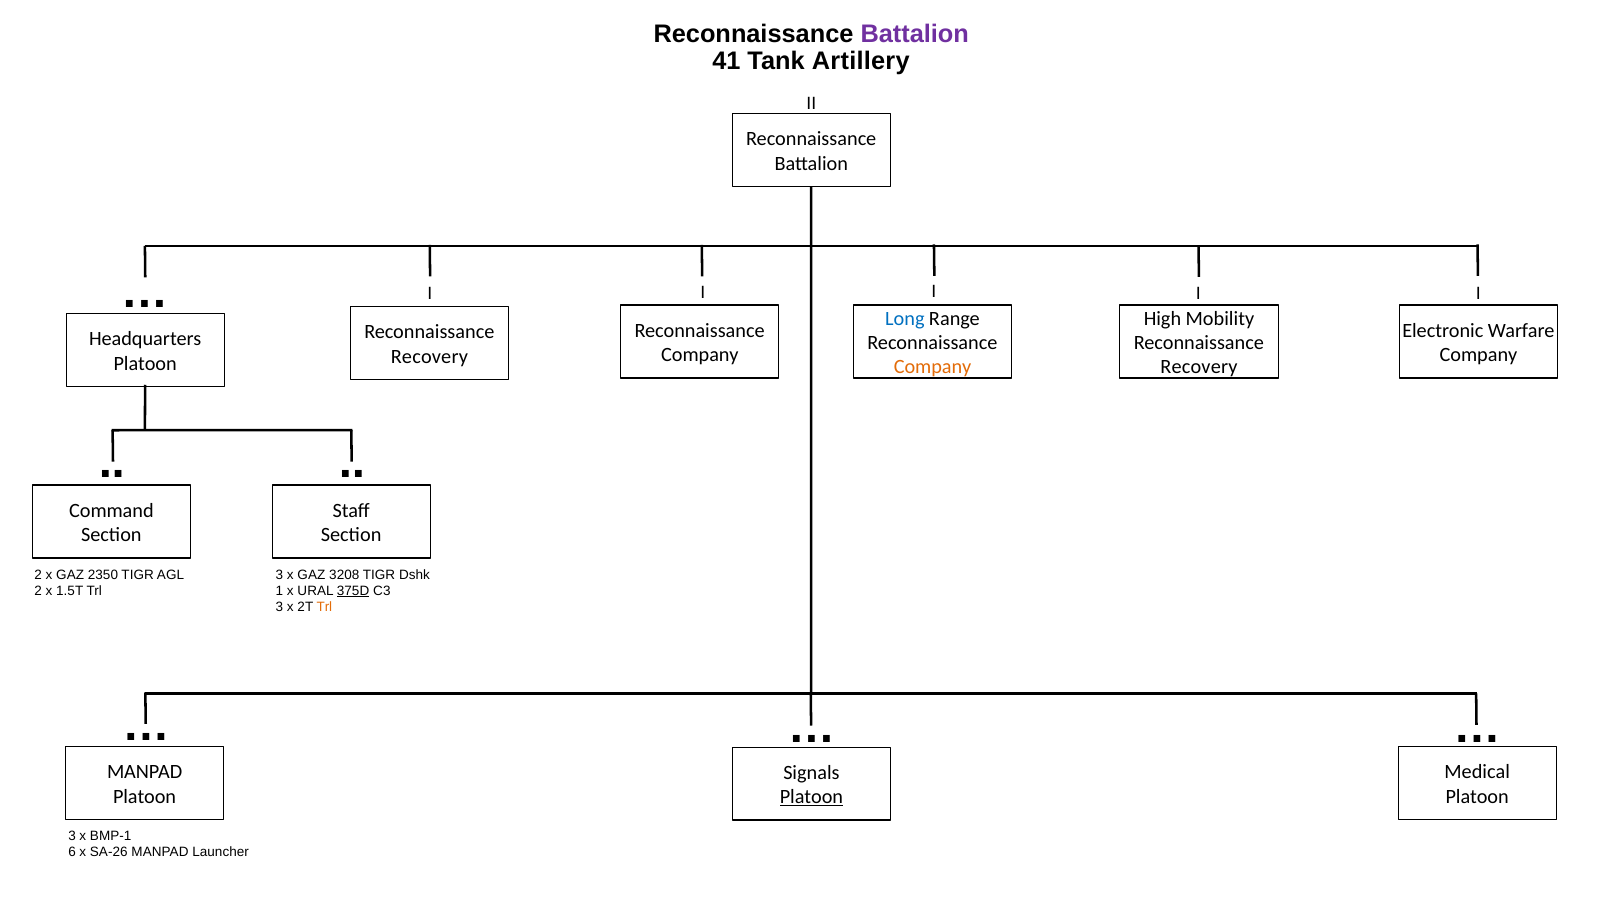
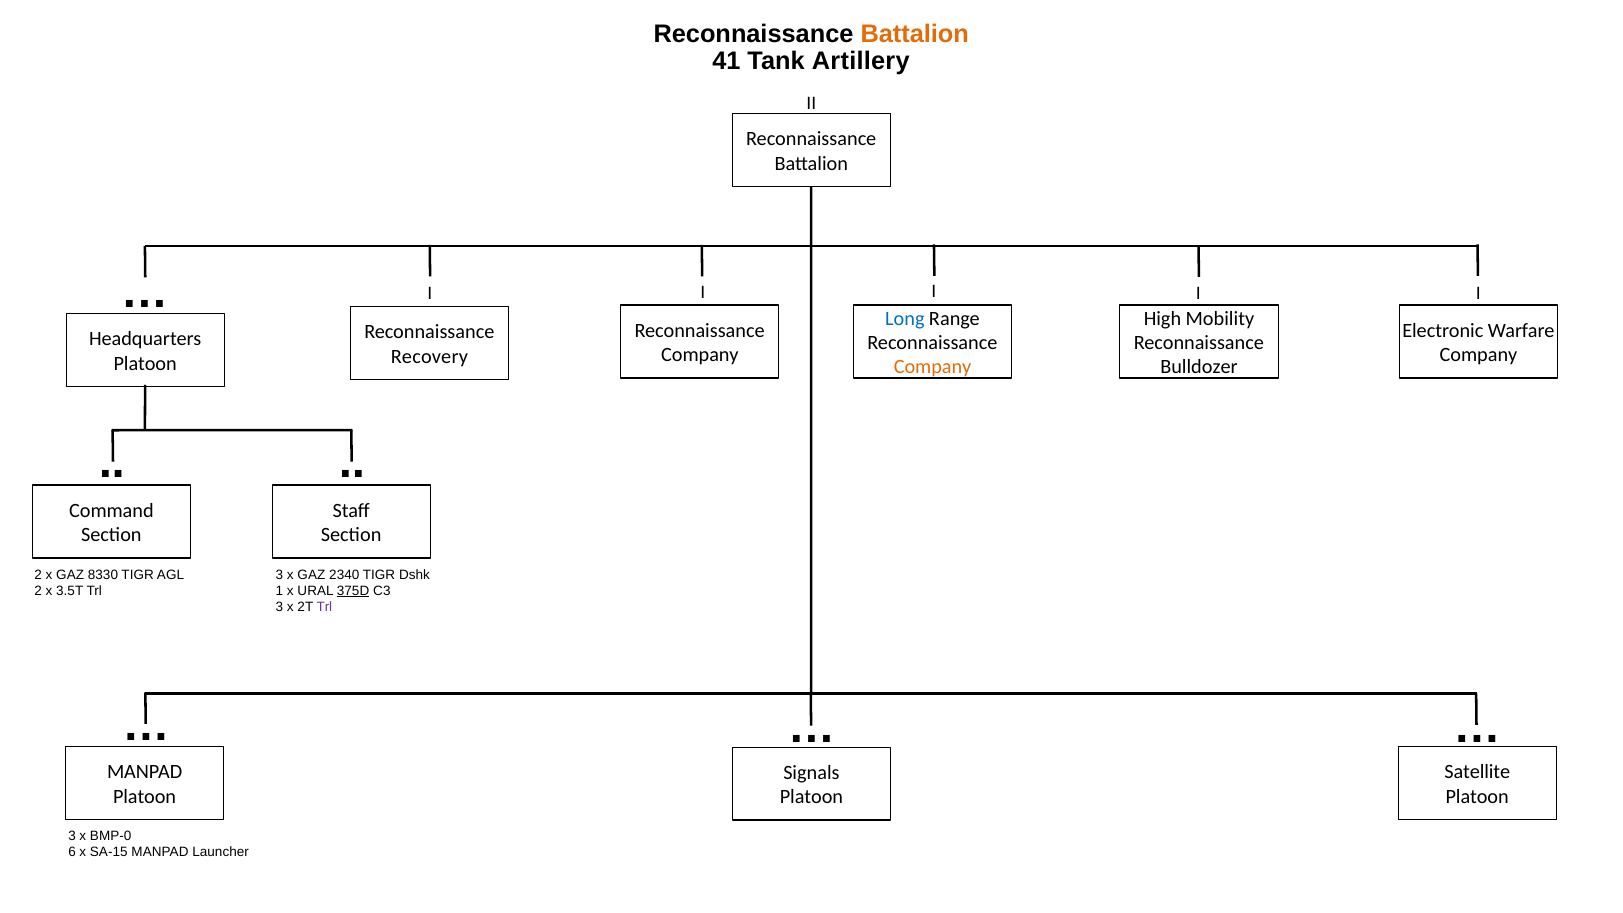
Battalion at (915, 34) colour: purple -> orange
Recovery at (1199, 367): Recovery -> Bulldozer
2350: 2350 -> 8330
3208: 3208 -> 2340
1.5T: 1.5T -> 3.5T
Trl at (324, 607) colour: orange -> purple
Medical: Medical -> Satellite
Platoon at (811, 797) underline: present -> none
BMP-1: BMP-1 -> BMP-0
SA-26: SA-26 -> SA-15
